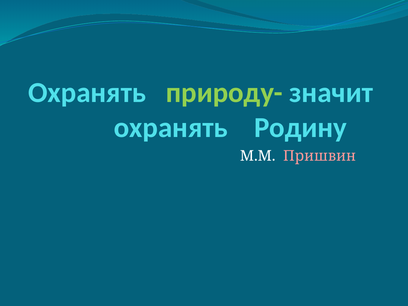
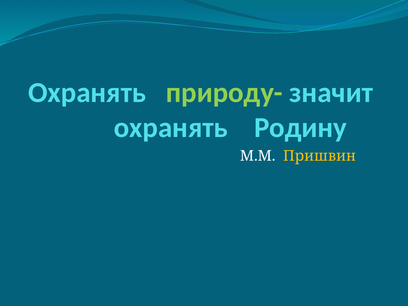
Пришвин colour: pink -> yellow
